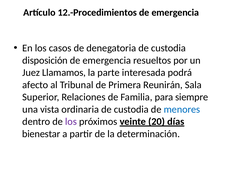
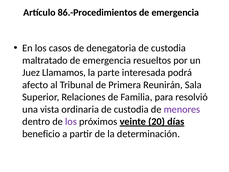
12.-Procedimientos: 12.-Procedimientos -> 86.-Procedimientos
disposición: disposición -> maltratado
siempre: siempre -> resolvió
menores colour: blue -> purple
bienestar: bienestar -> beneficio
